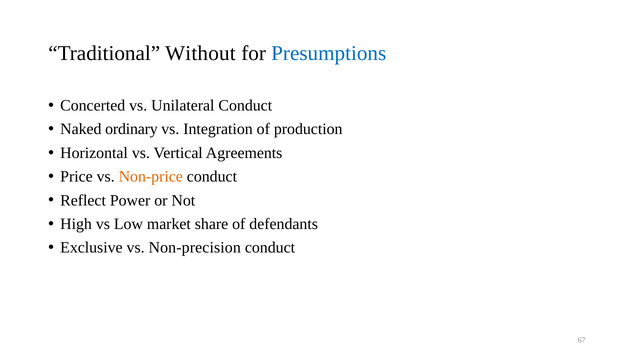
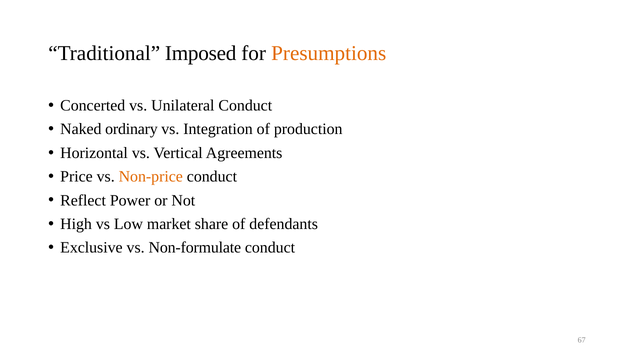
Without: Without -> Imposed
Presumptions colour: blue -> orange
Non-precision: Non-precision -> Non-formulate
